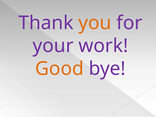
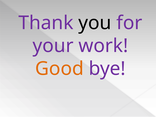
you colour: orange -> black
